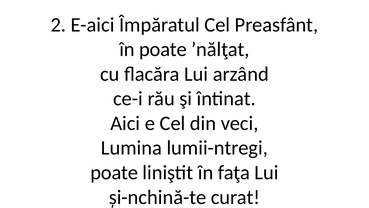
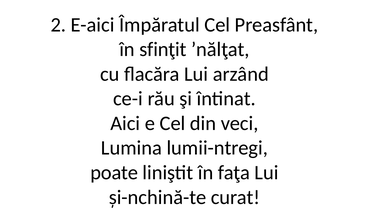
în poate: poate -> sfinţit
